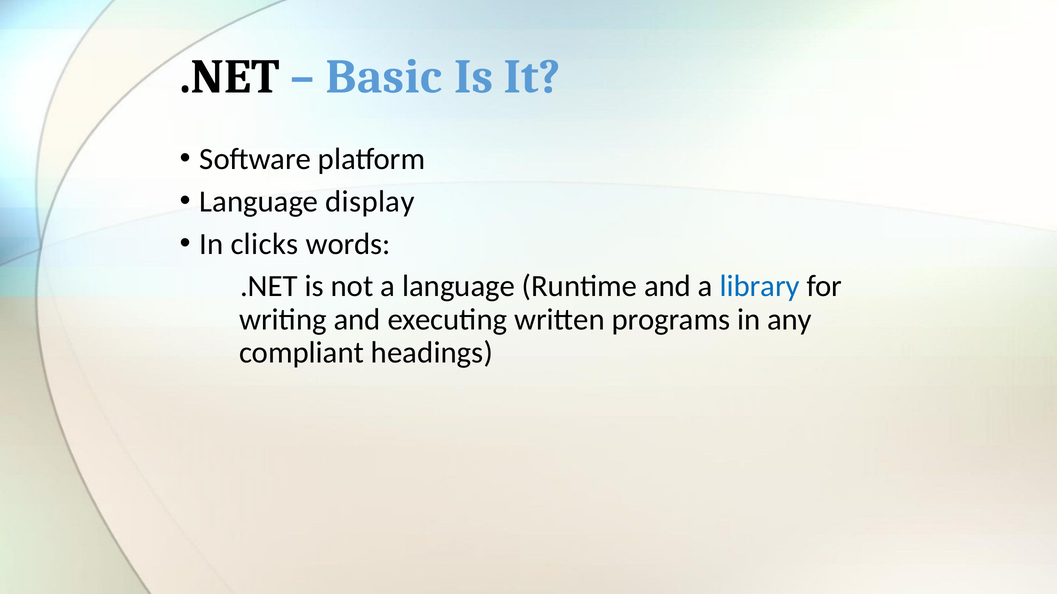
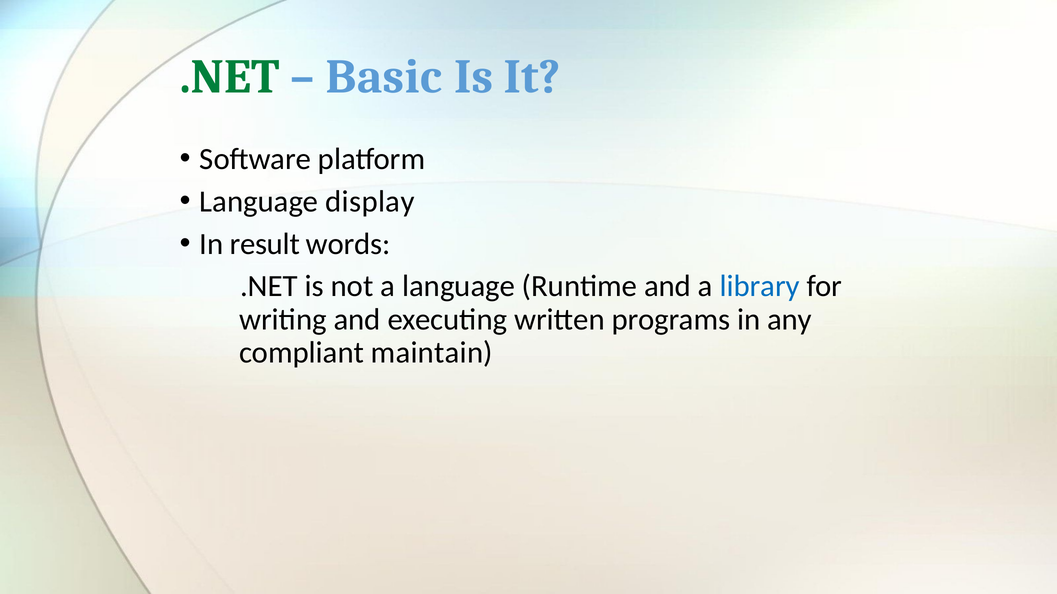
.NET at (230, 77) colour: black -> green
clicks: clicks -> result
headings: headings -> maintain
